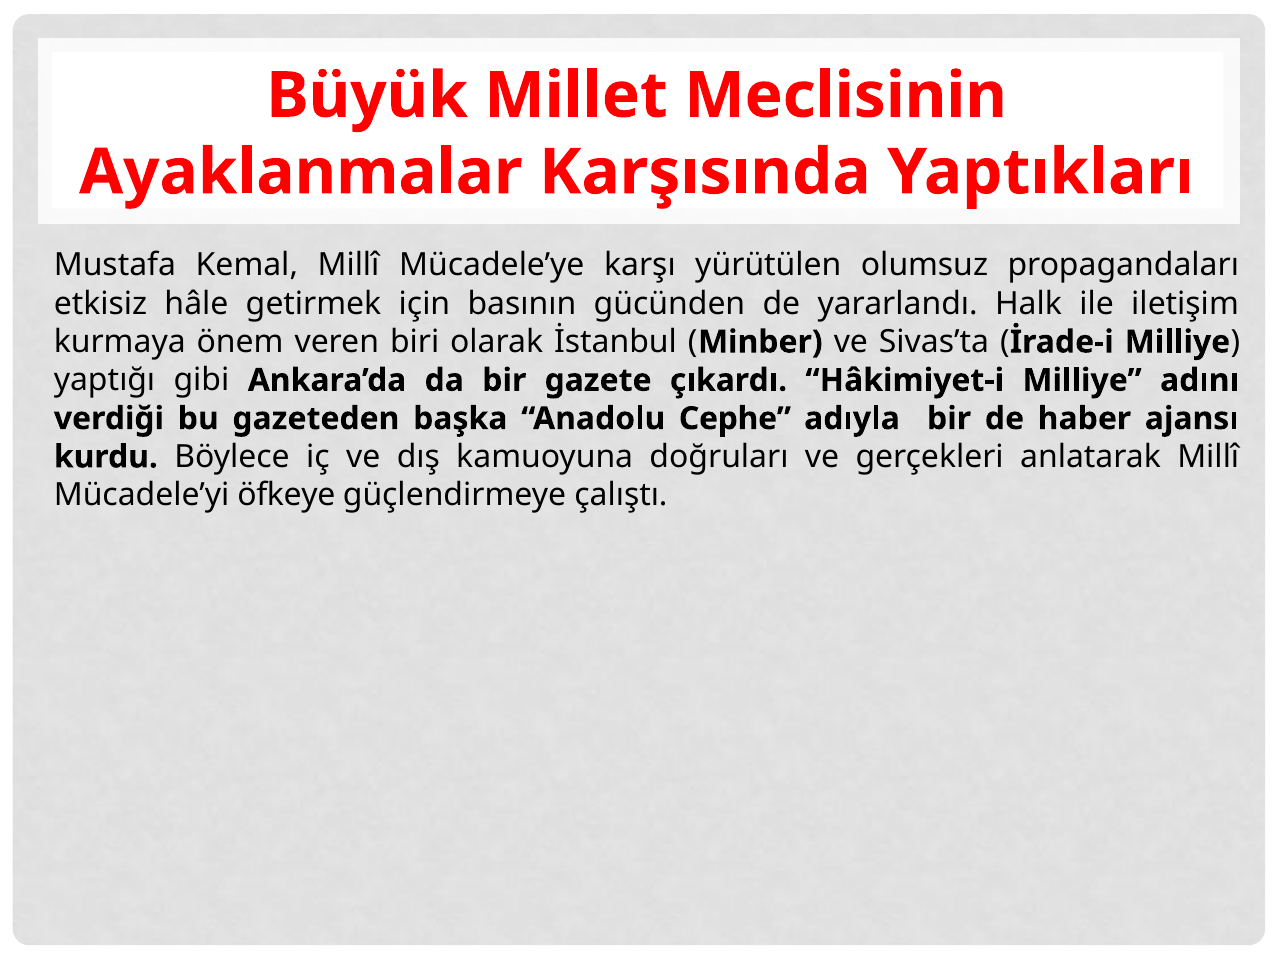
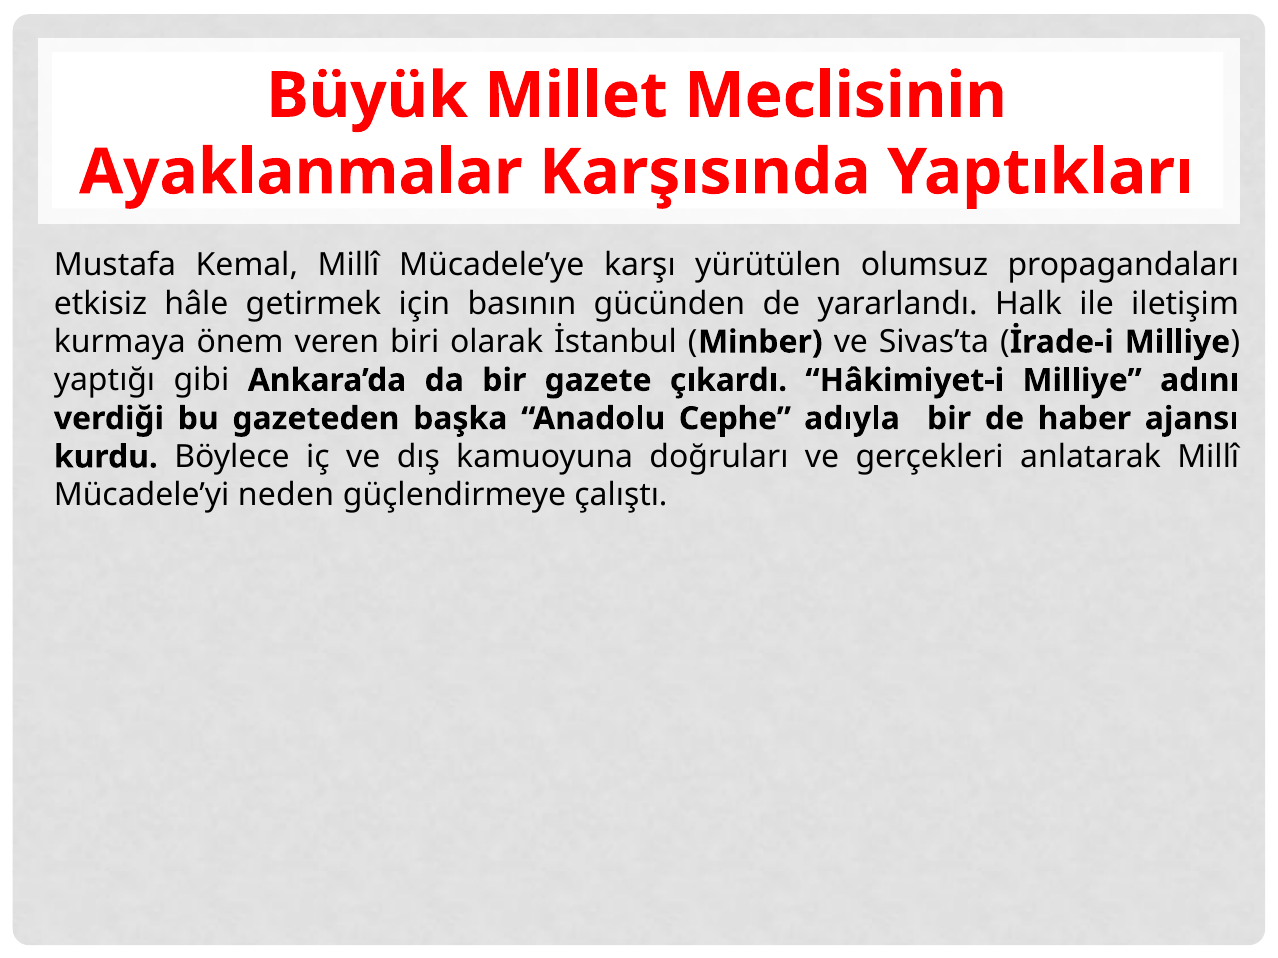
öfkeye: öfkeye -> neden
